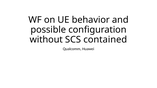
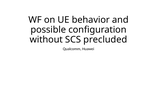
contained: contained -> precluded
